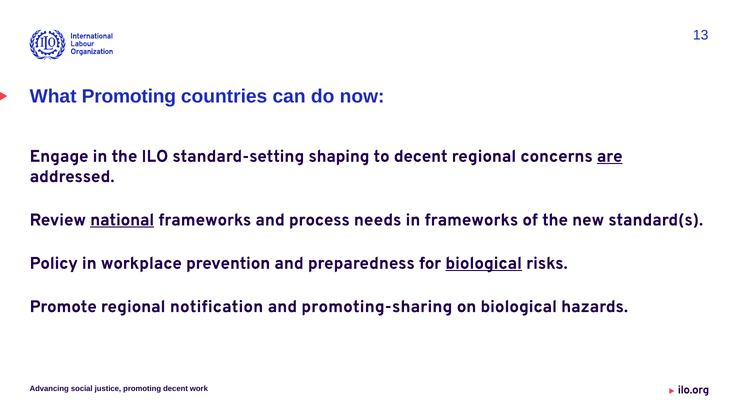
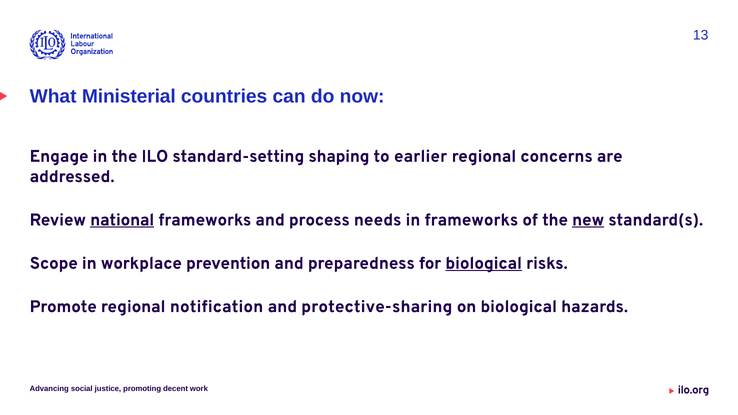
What Promoting: Promoting -> Ministerial
to decent: decent -> earlier
are underline: present -> none
new underline: none -> present
Policy: Policy -> Scope
promoting-sharing: promoting-sharing -> protective-sharing
